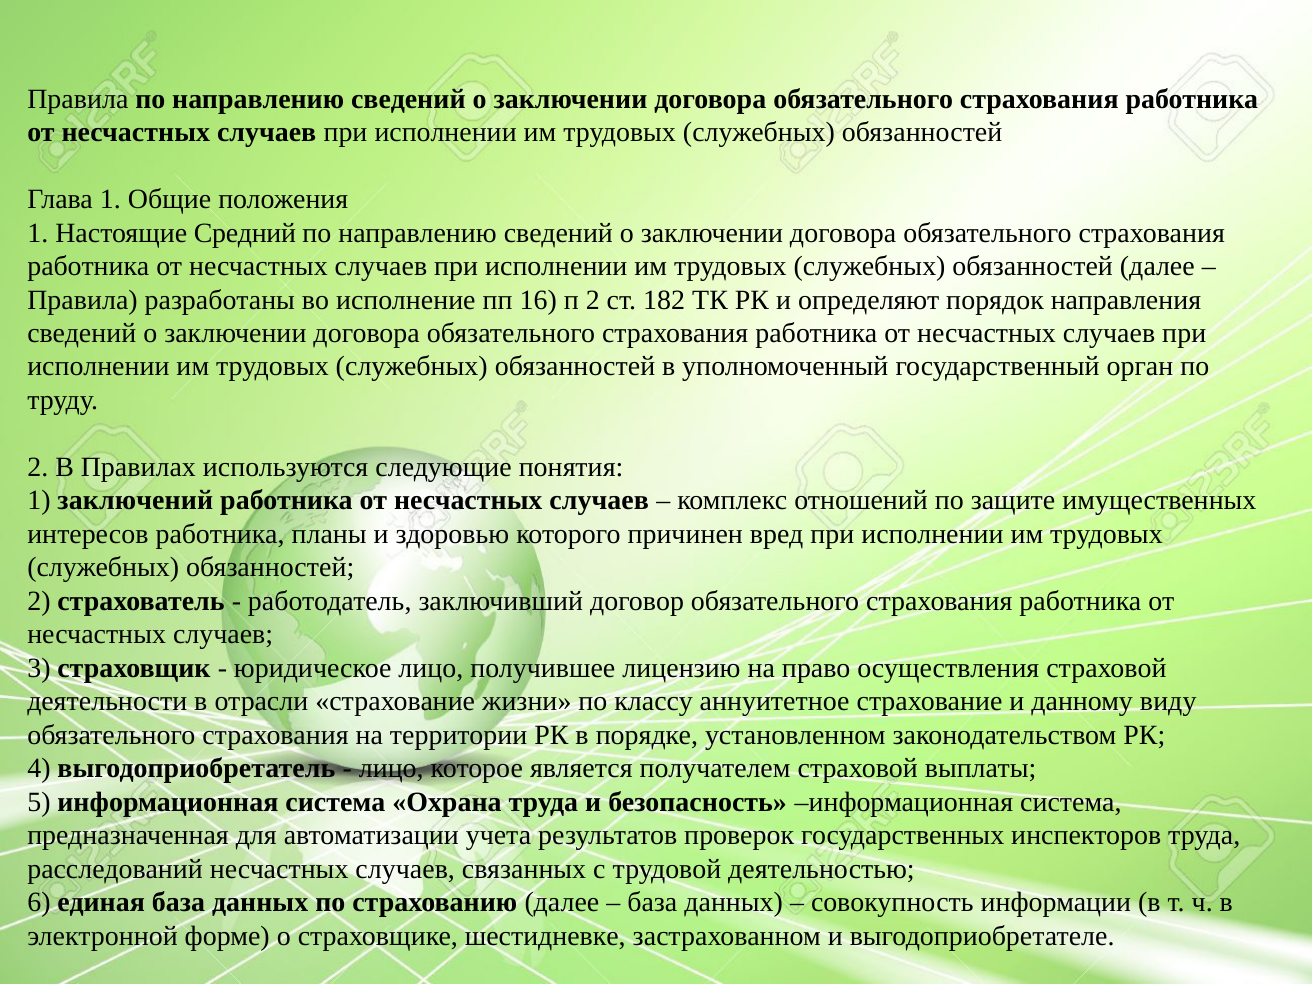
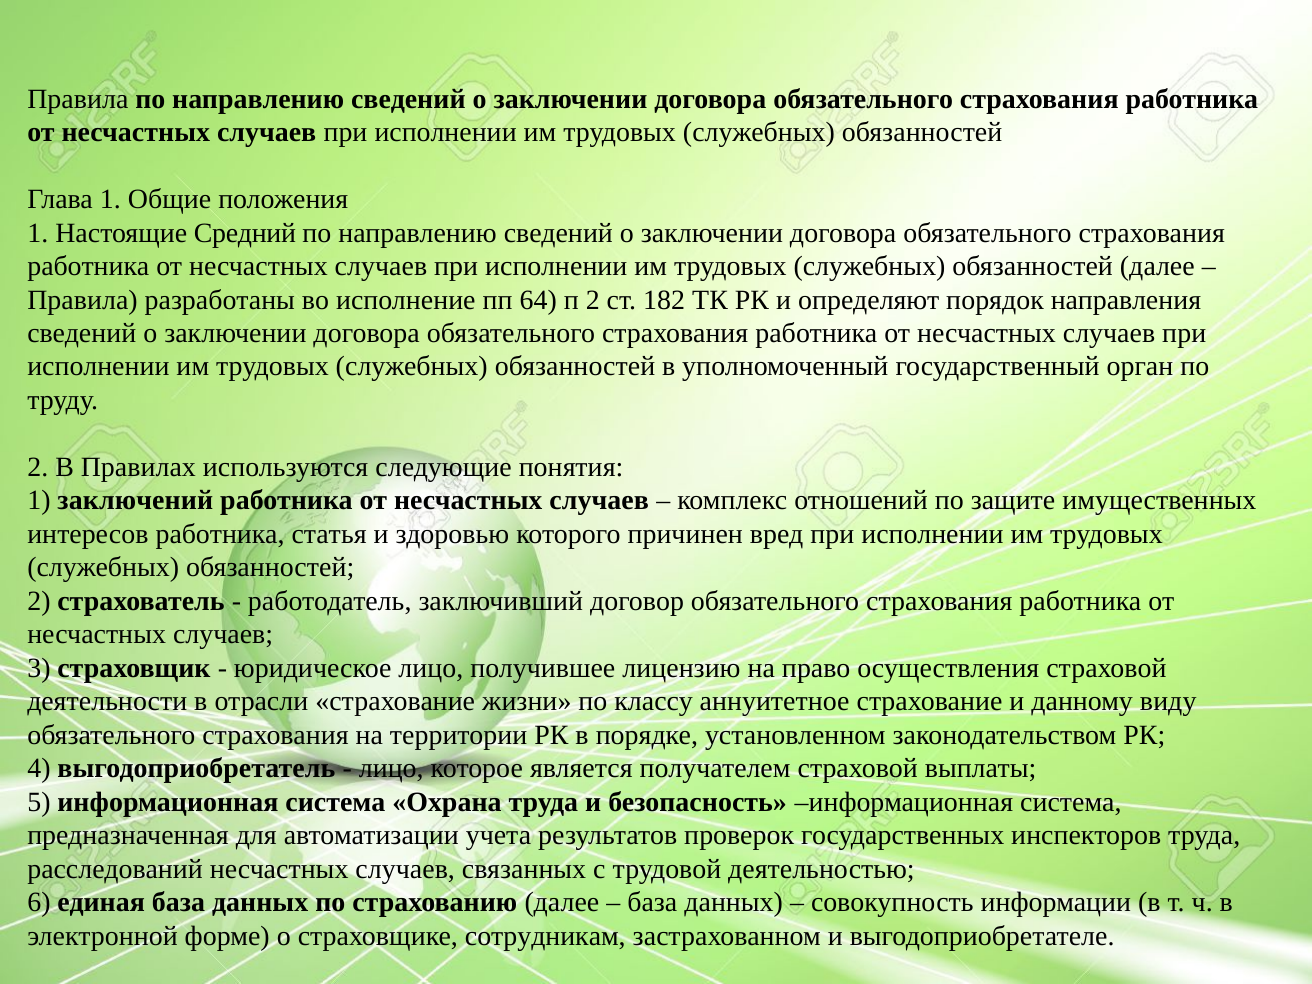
16: 16 -> 64
планы: планы -> статья
шестидневке: шестидневке -> сотрудникам
